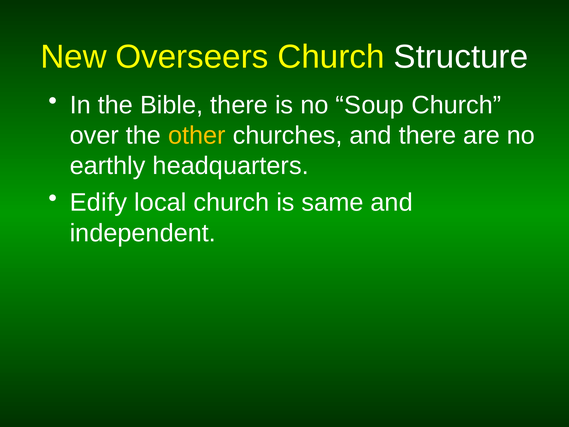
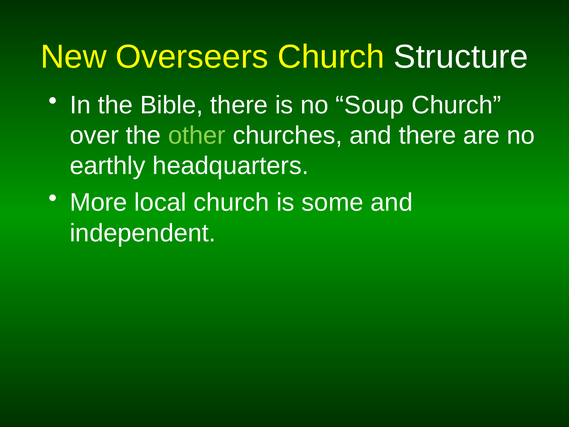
other colour: yellow -> light green
Edify: Edify -> More
same: same -> some
